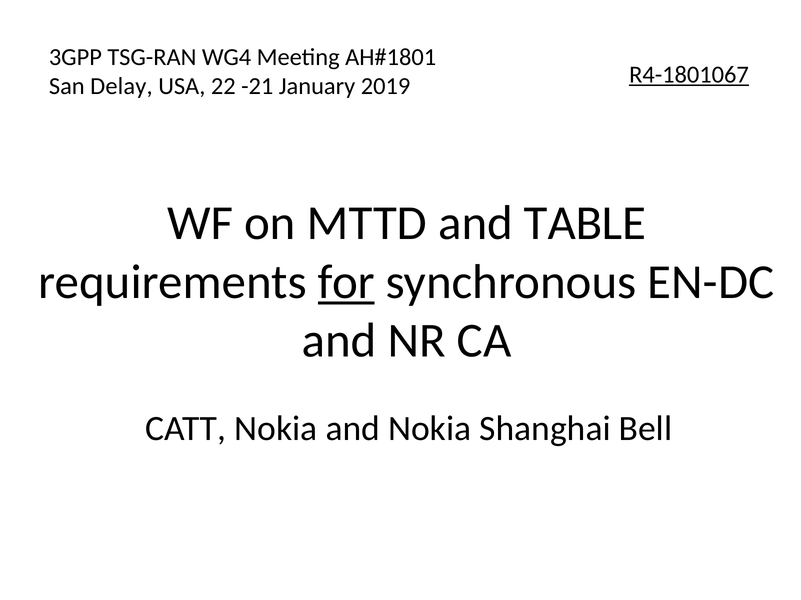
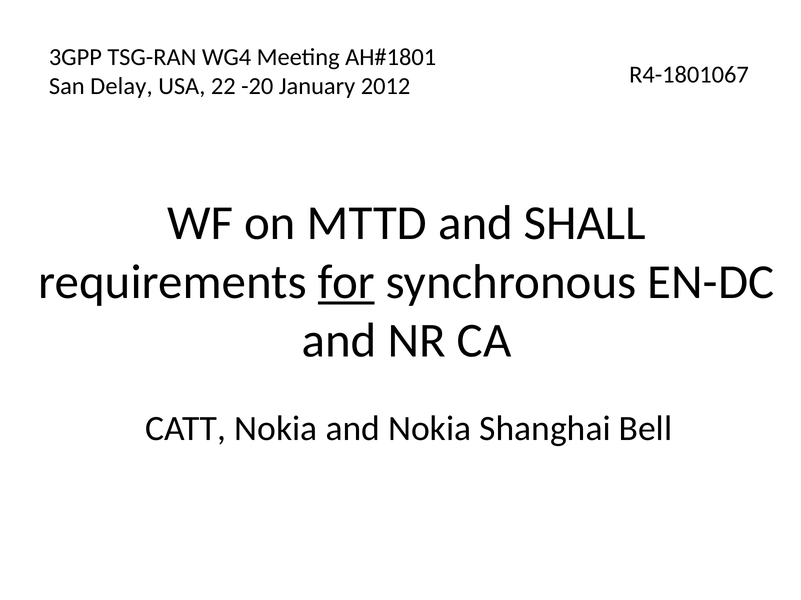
R4-1801067 underline: present -> none
-21: -21 -> -20
2019: 2019 -> 2012
TABLE: TABLE -> SHALL
